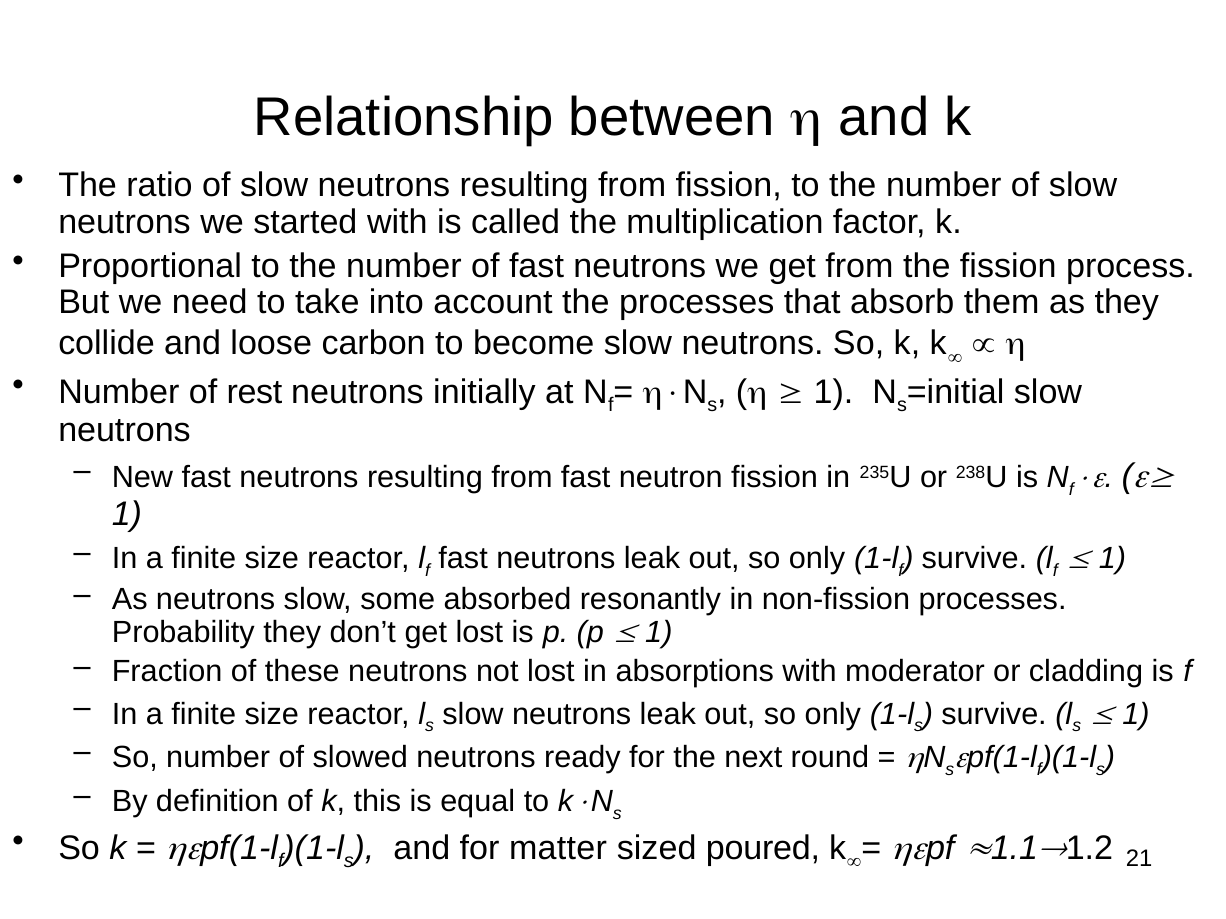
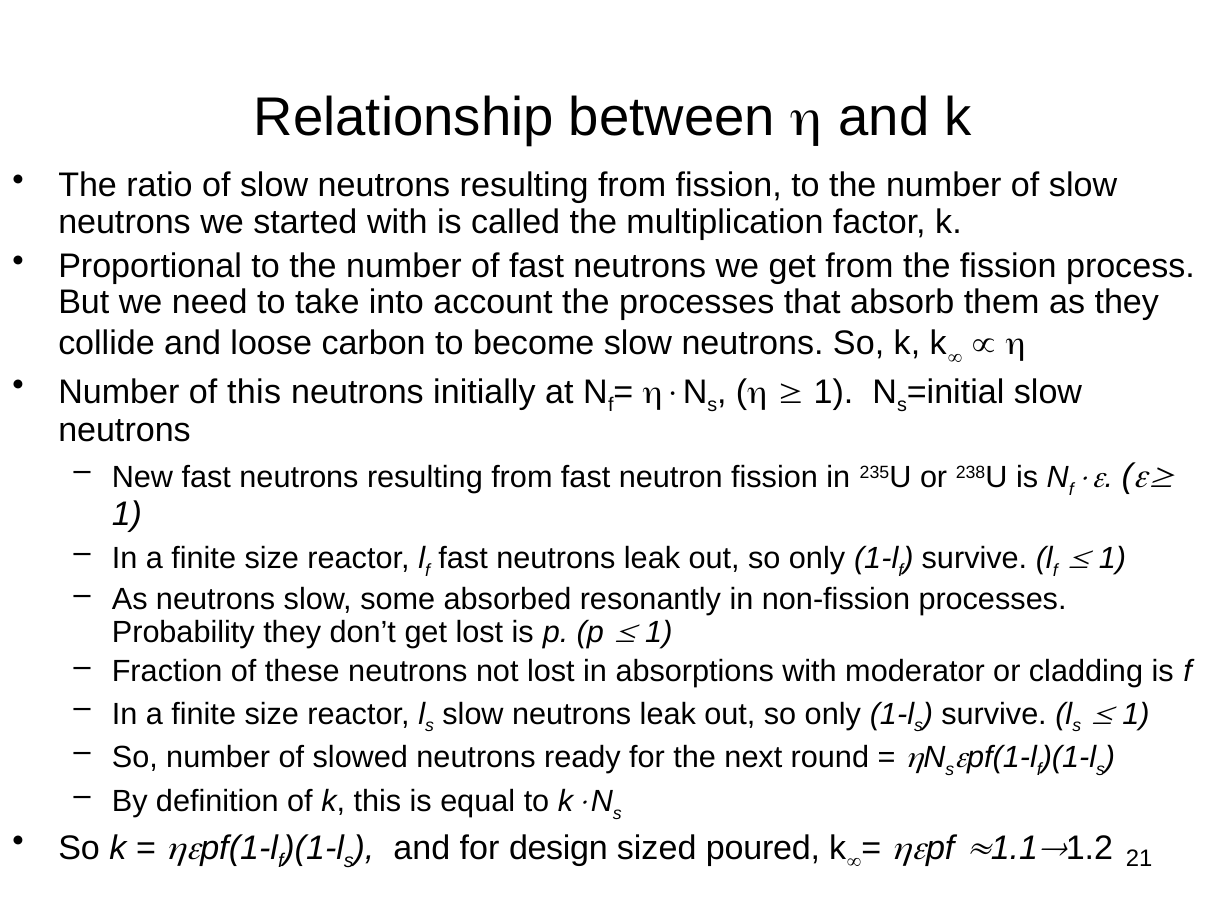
of rest: rest -> this
matter: matter -> design
